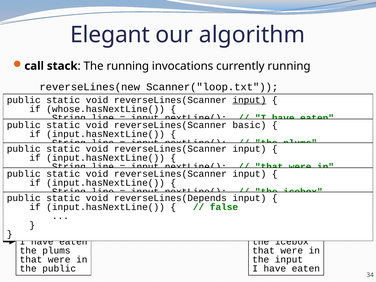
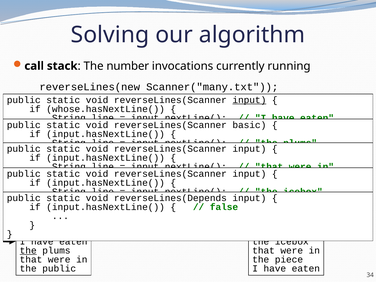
Elegant: Elegant -> Solving
The running: running -> number
Scanner("loop.txt: Scanner("loop.txt -> Scanner("many.txt
the at (28, 251) underline: none -> present
the input: input -> piece
